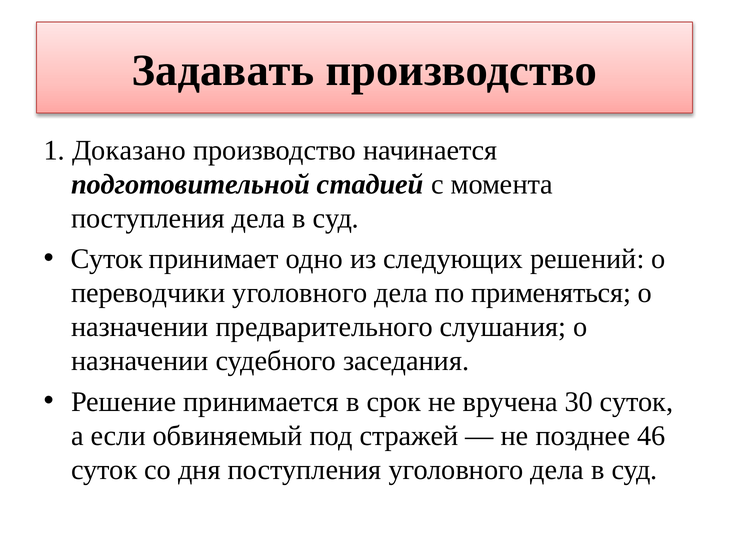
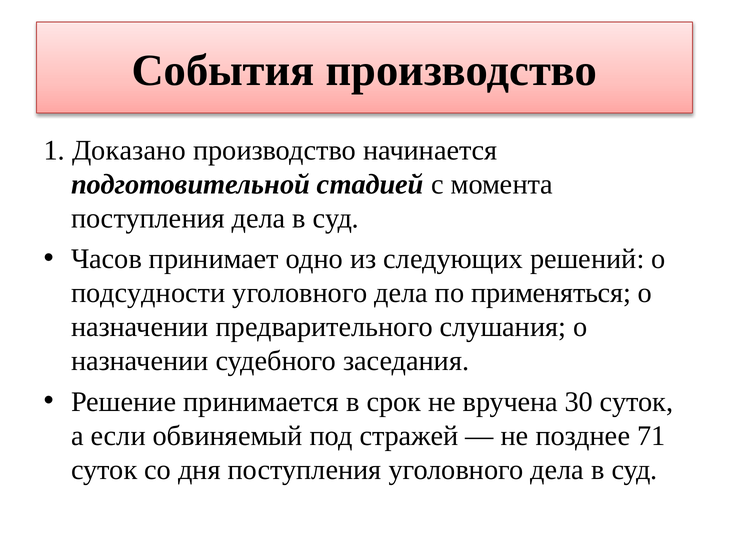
Задавать: Задавать -> События
Суток at (107, 259): Суток -> Часов
переводчики: переводчики -> подсудности
46: 46 -> 71
